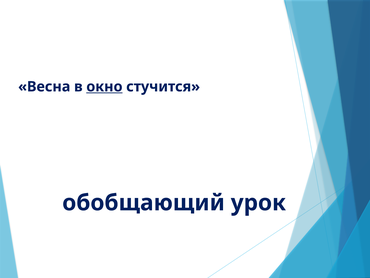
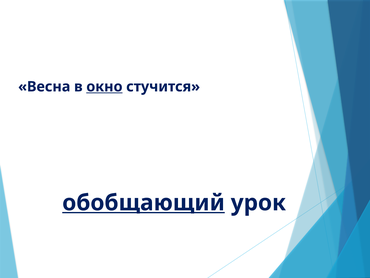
обобщающий underline: none -> present
